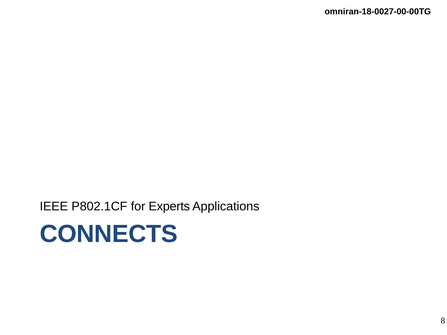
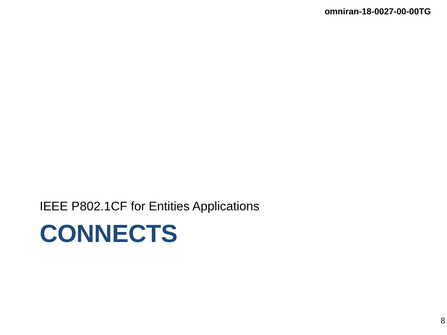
Experts: Experts -> Entities
